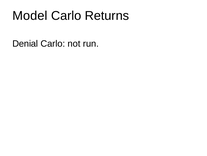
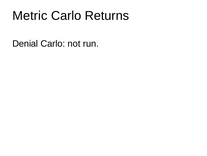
Model: Model -> Metric
